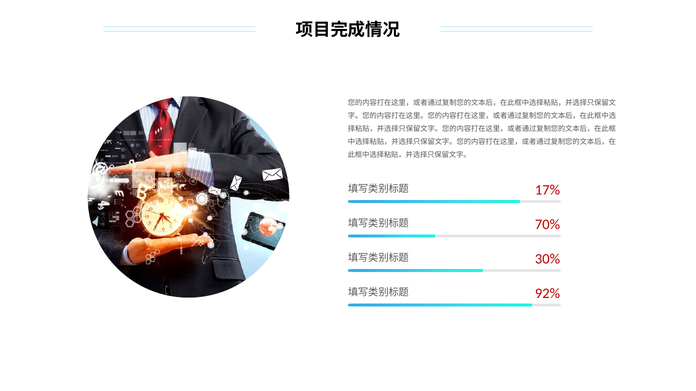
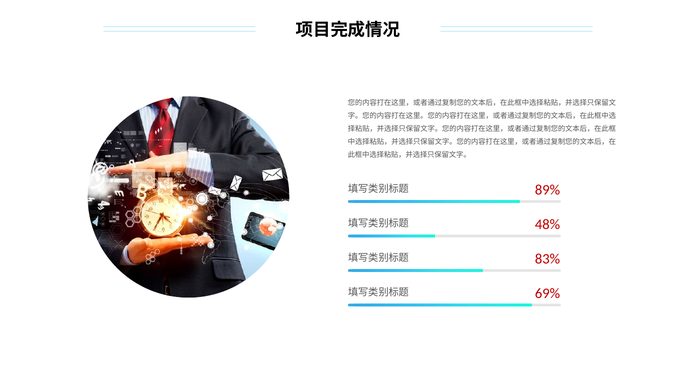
17%: 17% -> 89%
70%: 70% -> 48%
30%: 30% -> 83%
92%: 92% -> 69%
